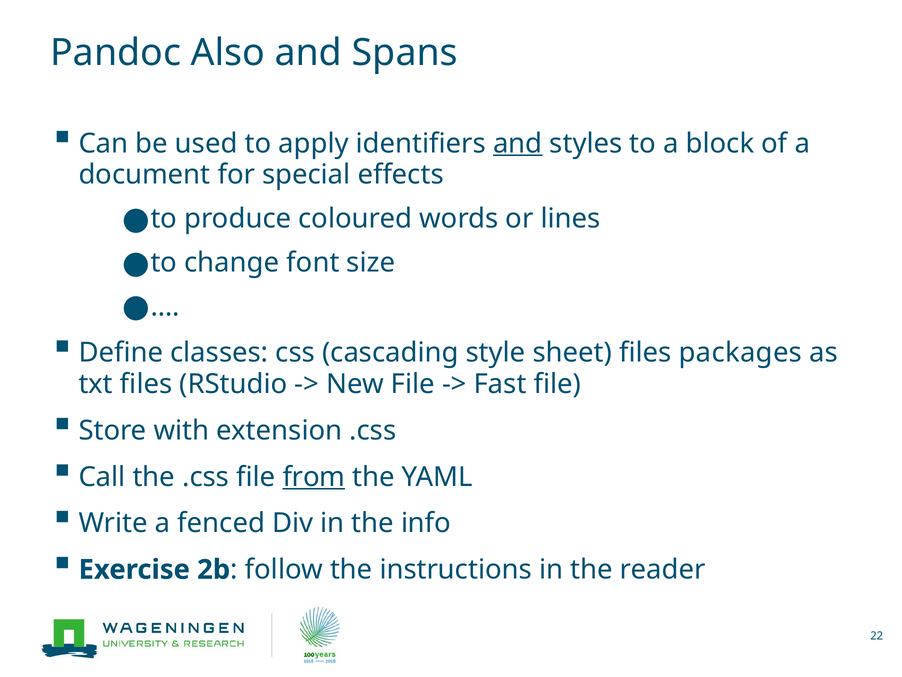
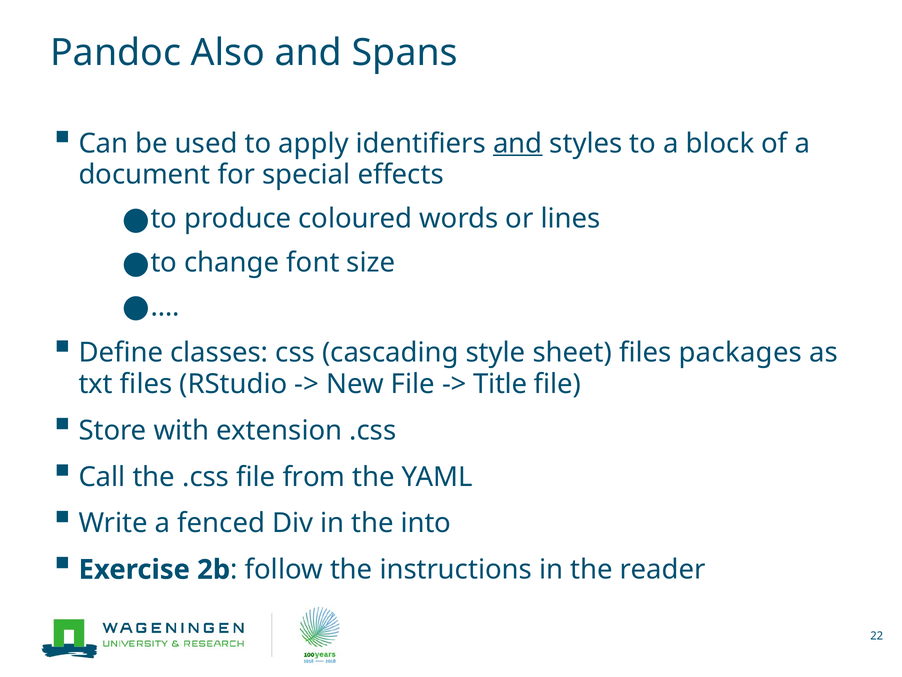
Fast: Fast -> Title
from underline: present -> none
info: info -> into
